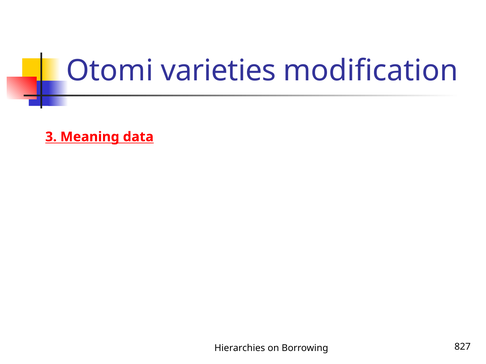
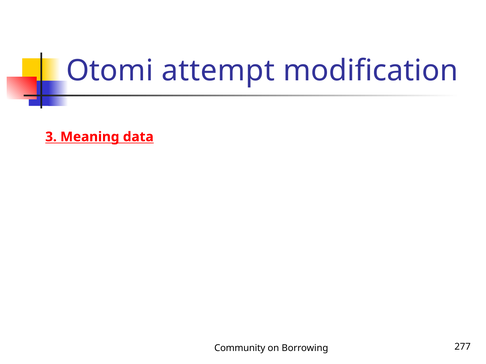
varieties: varieties -> attempt
Hierarchies: Hierarchies -> Community
827: 827 -> 277
